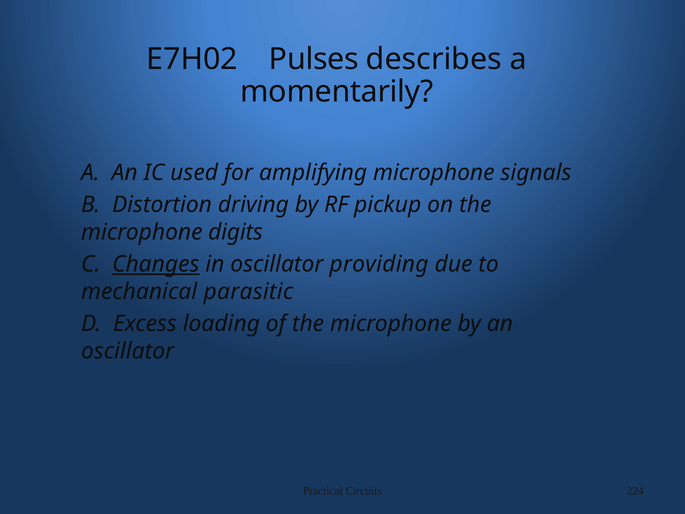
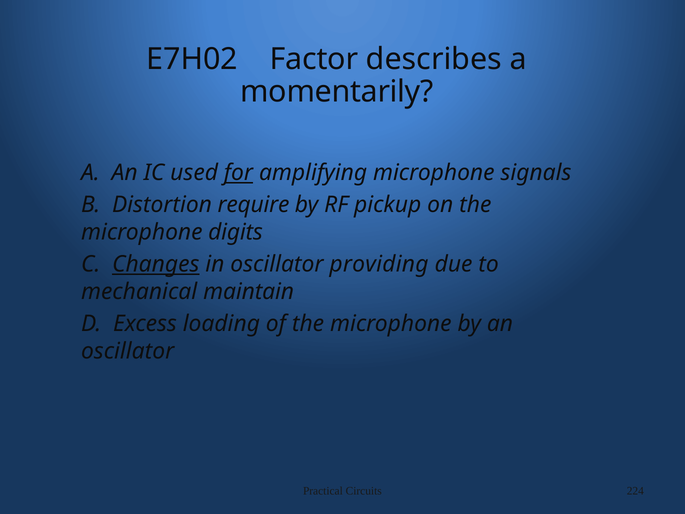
Pulses: Pulses -> Factor
for underline: none -> present
driving: driving -> require
parasitic: parasitic -> maintain
